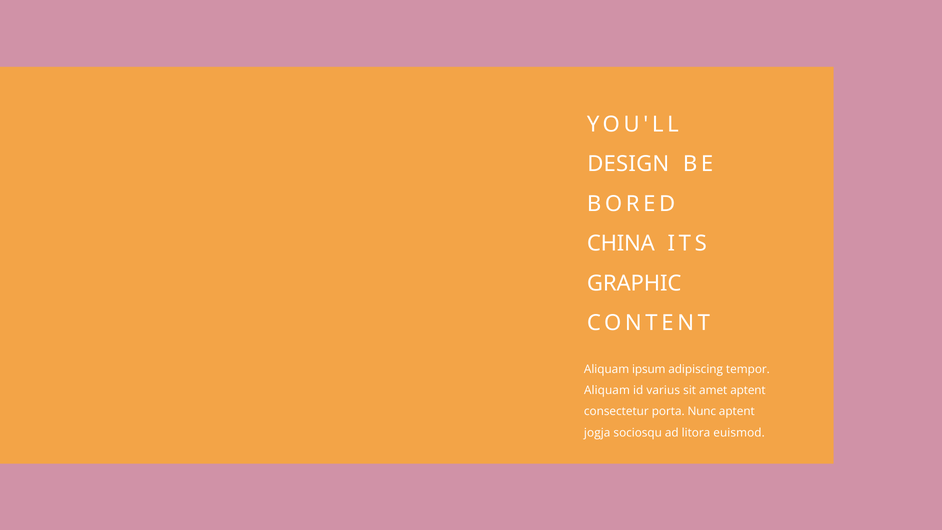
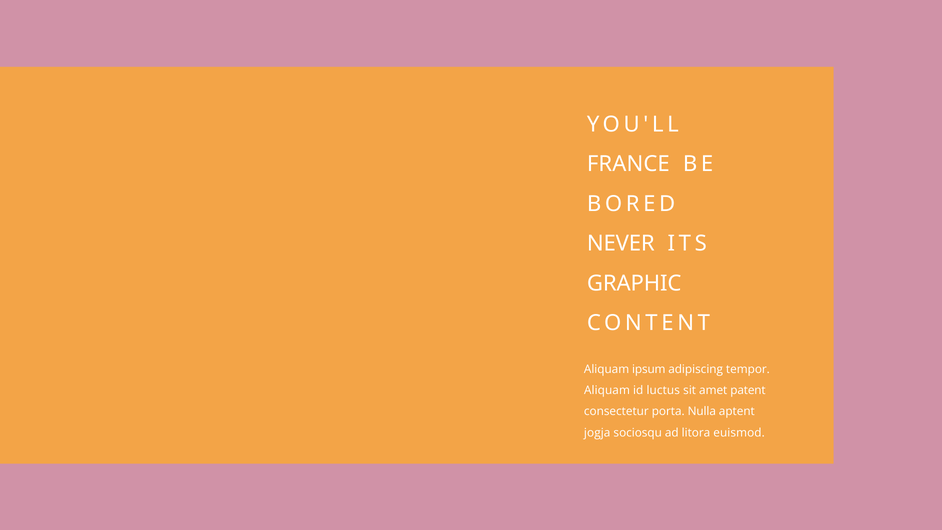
DESIGN: DESIGN -> FRANCE
CHINA: CHINA -> NEVER
varius: varius -> luctus
amet aptent: aptent -> patent
Nunc: Nunc -> Nulla
